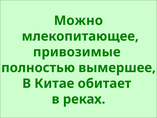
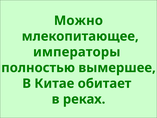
привозимые: привозимые -> императоры
